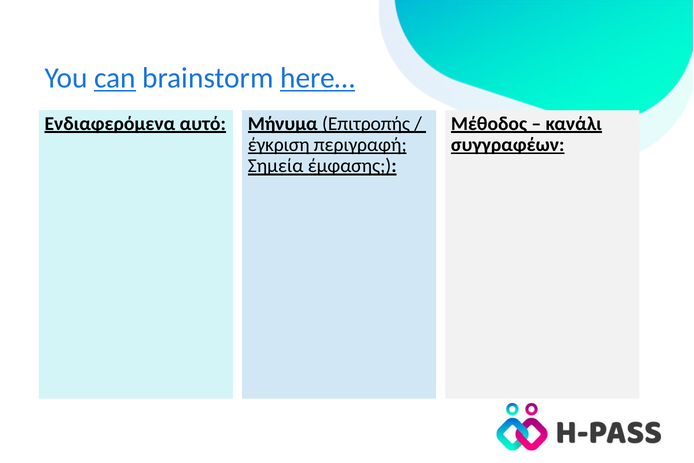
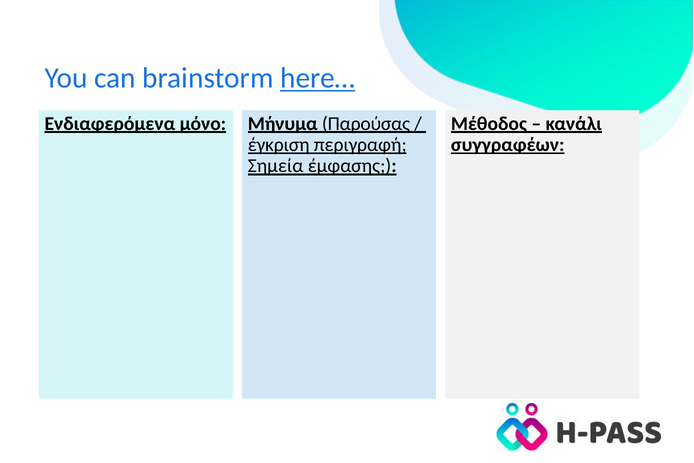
can underline: present -> none
αυτό: αυτό -> μόνο
Επιτροπής: Επιτροπής -> Παρούσας
